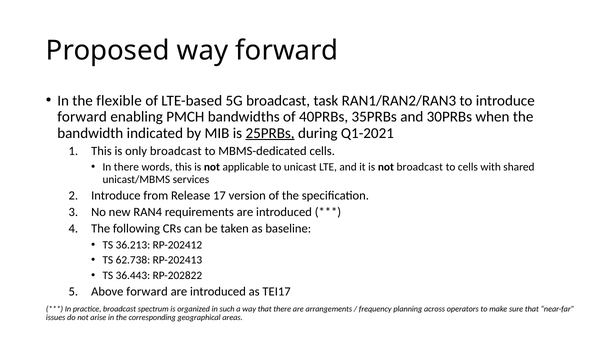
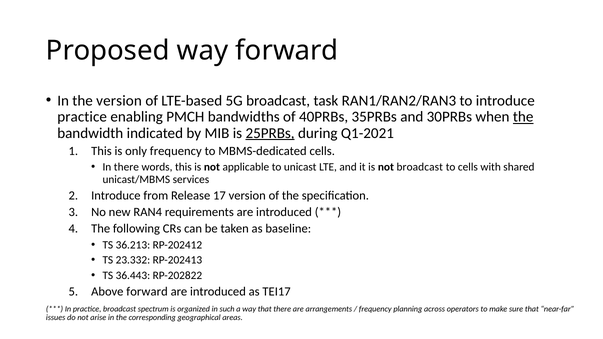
the flexible: flexible -> version
forward at (82, 117): forward -> practice
the at (523, 117) underline: none -> present
only broadcast: broadcast -> frequency
62.738: 62.738 -> 23.332
